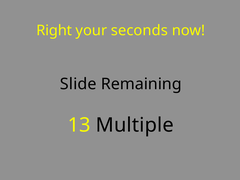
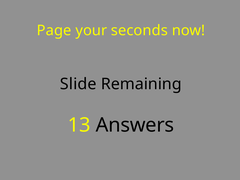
Right: Right -> Page
Multiple: Multiple -> Answers
